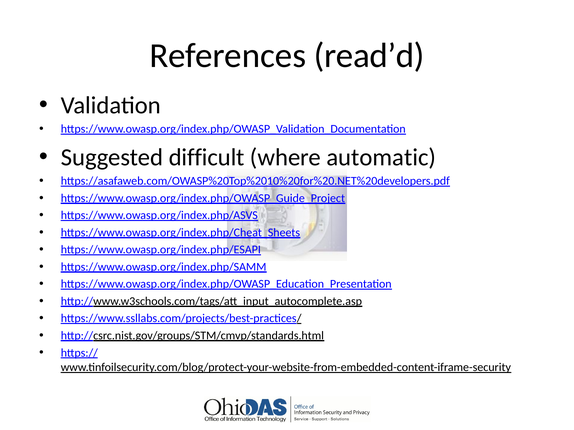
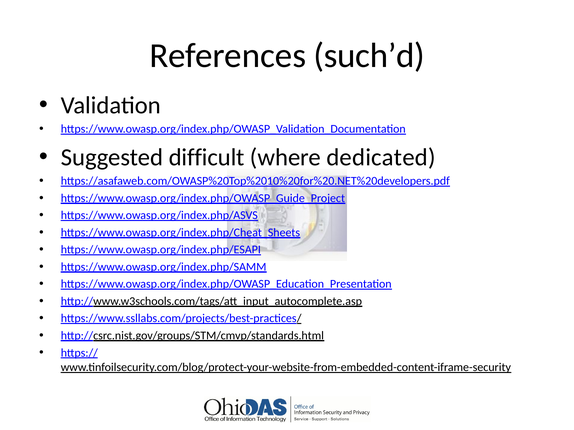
read’d: read’d -> such’d
automatic: automatic -> dedicated
